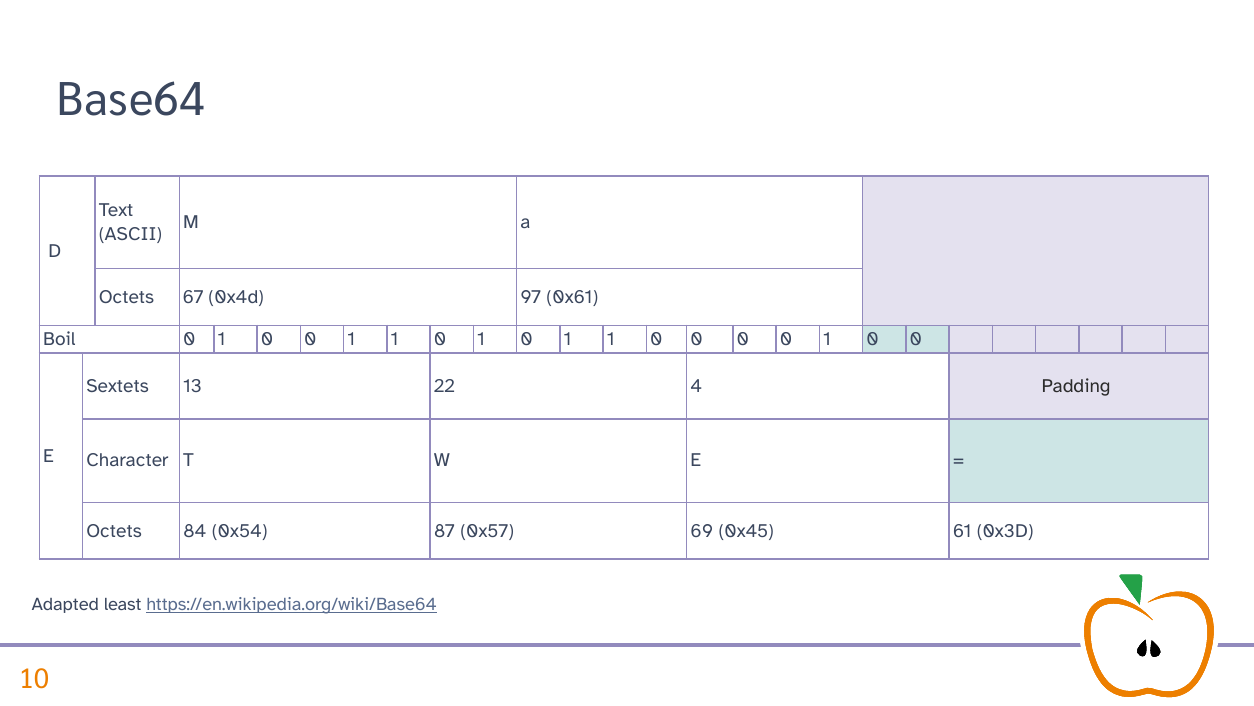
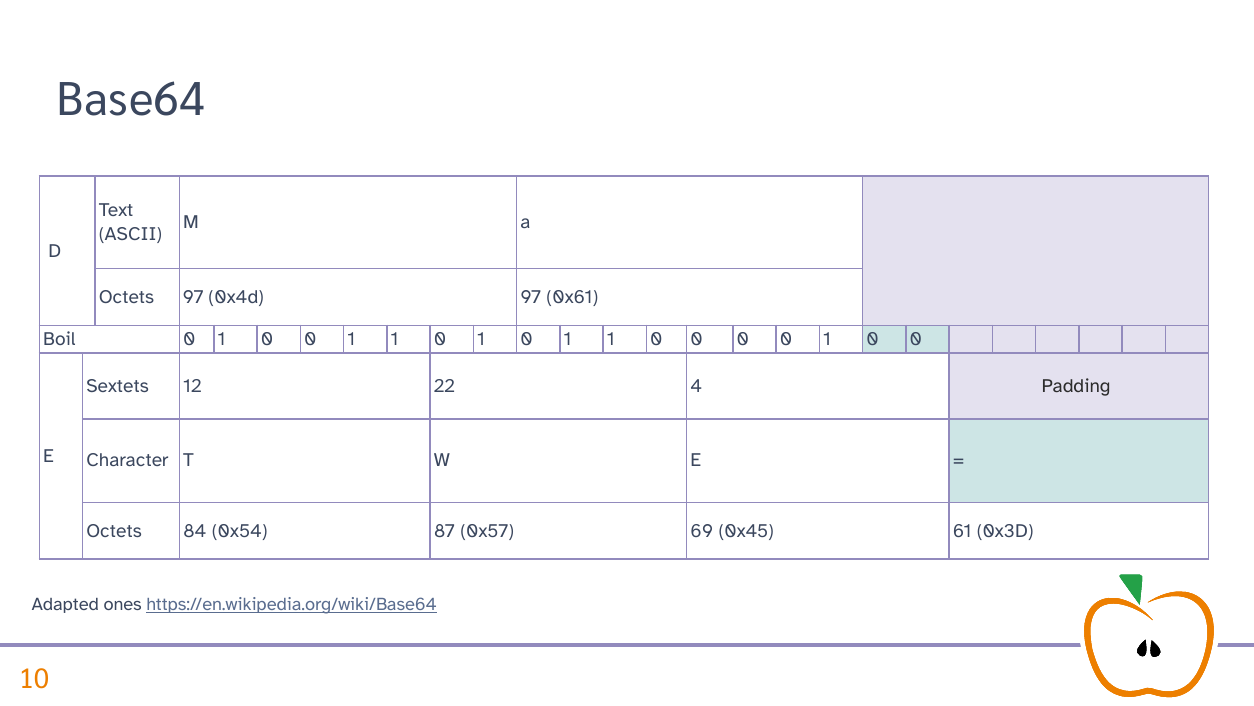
Octets 67: 67 -> 97
13: 13 -> 12
least: least -> ones
